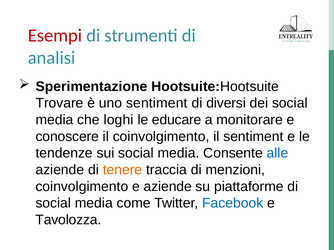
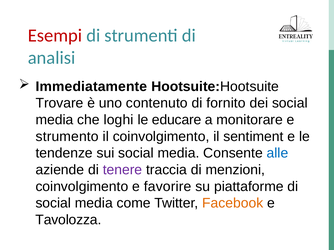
Sperimentazione: Sperimentazione -> Immediatamente
uno sentiment: sentiment -> contenuto
diversi: diversi -> fornito
conoscere: conoscere -> strumento
tenere colour: orange -> purple
e aziende: aziende -> favorire
Facebook colour: blue -> orange
